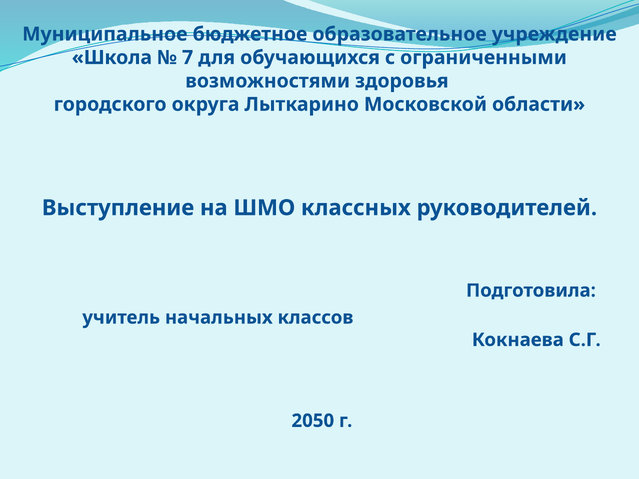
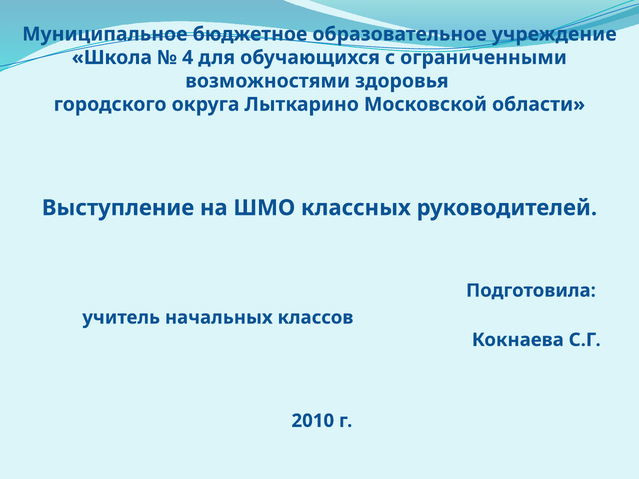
7: 7 -> 4
2050: 2050 -> 2010
